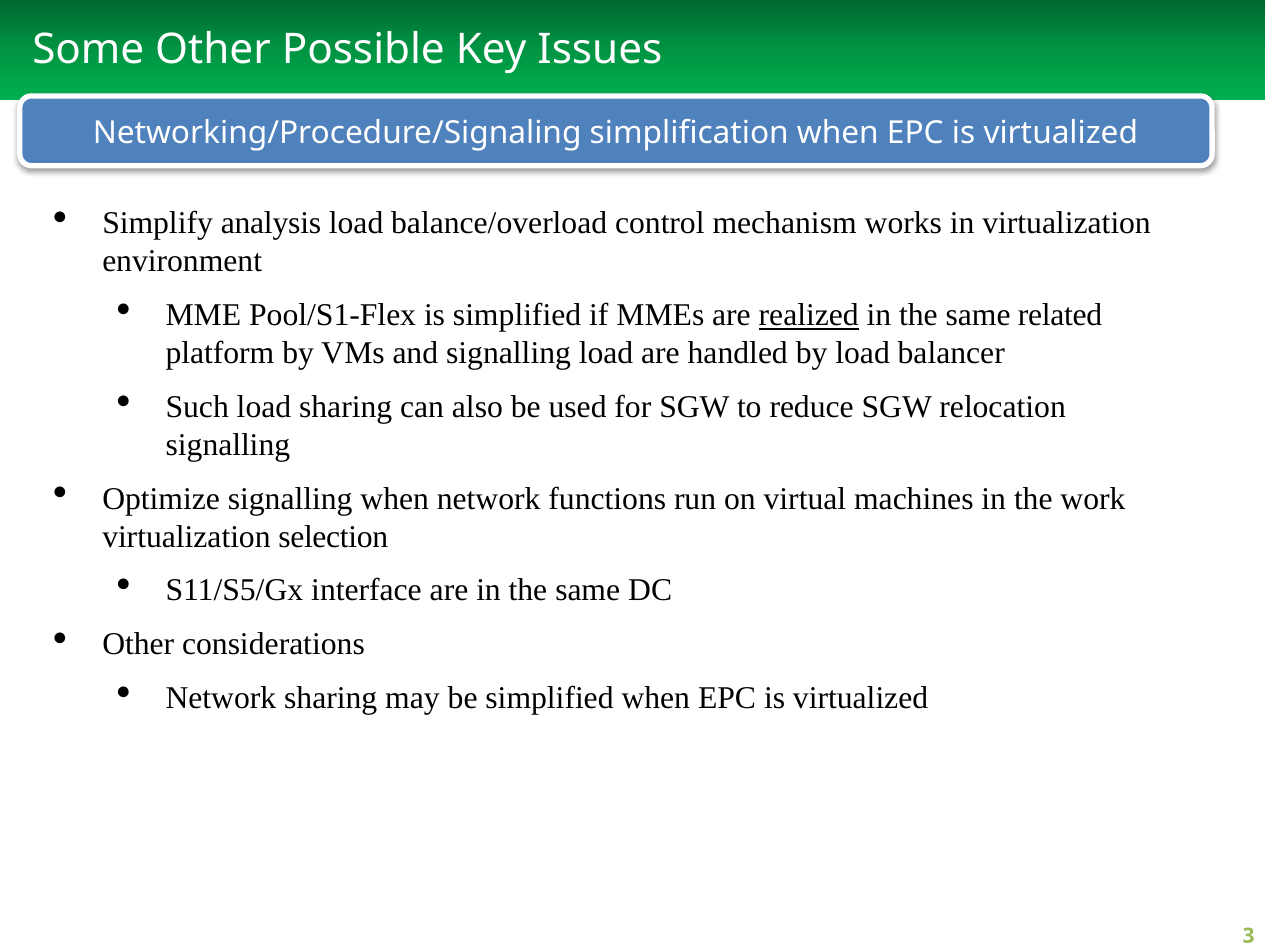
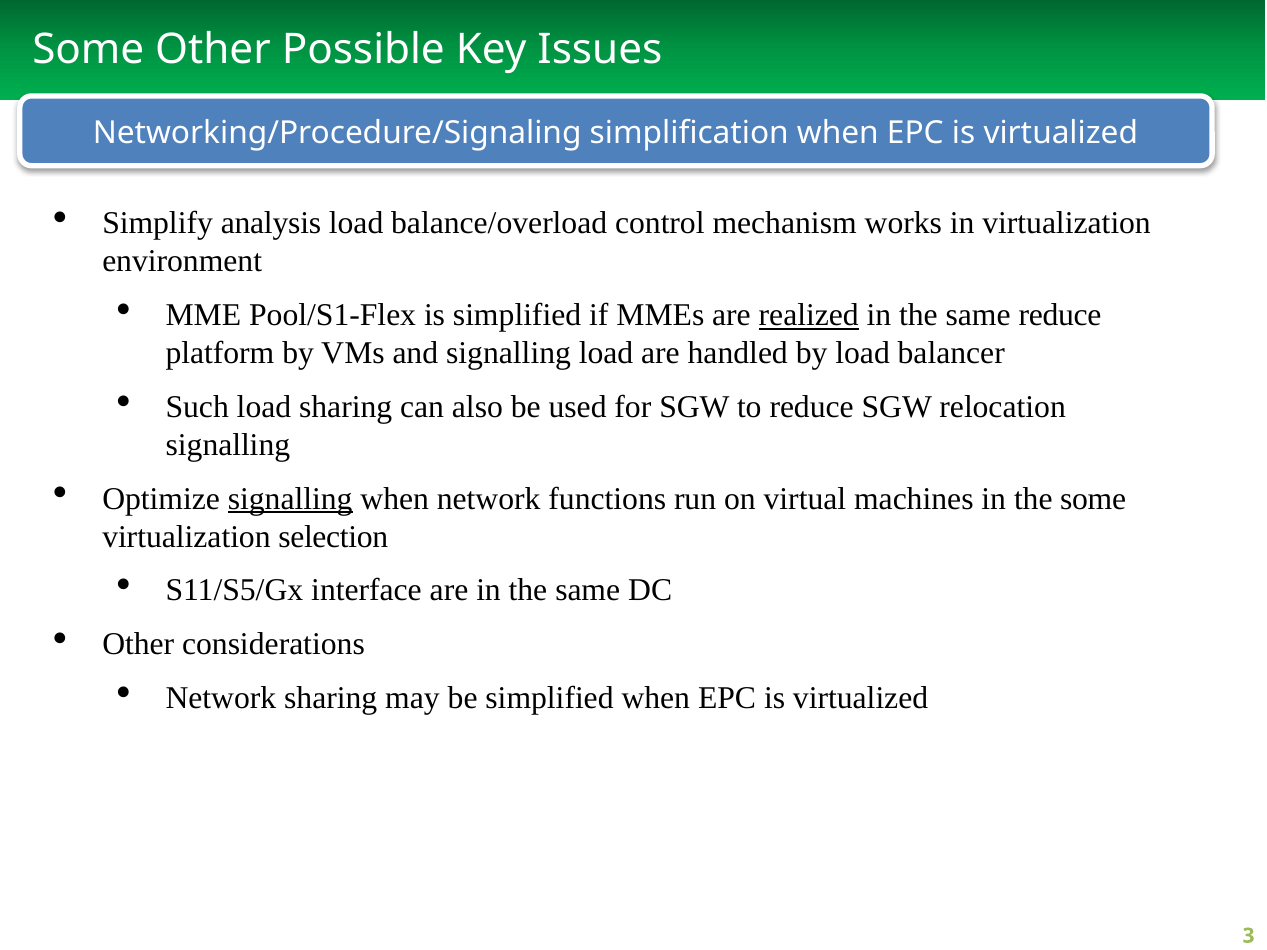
same related: related -> reduce
signalling at (290, 499) underline: none -> present
the work: work -> some
